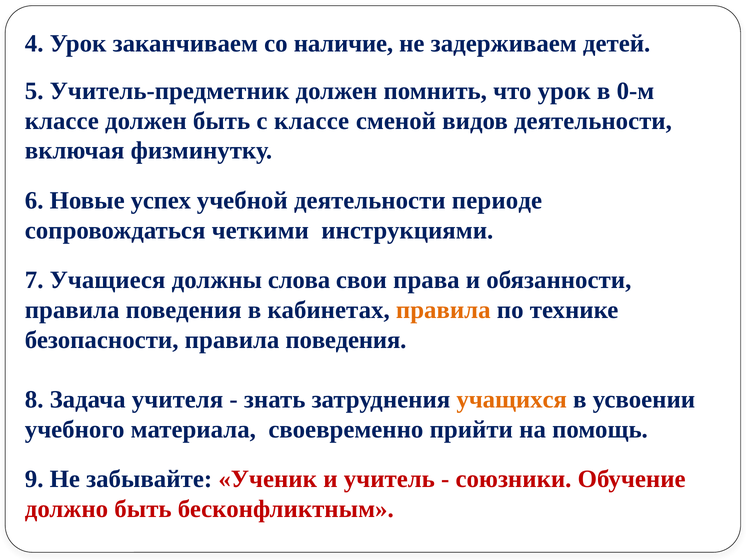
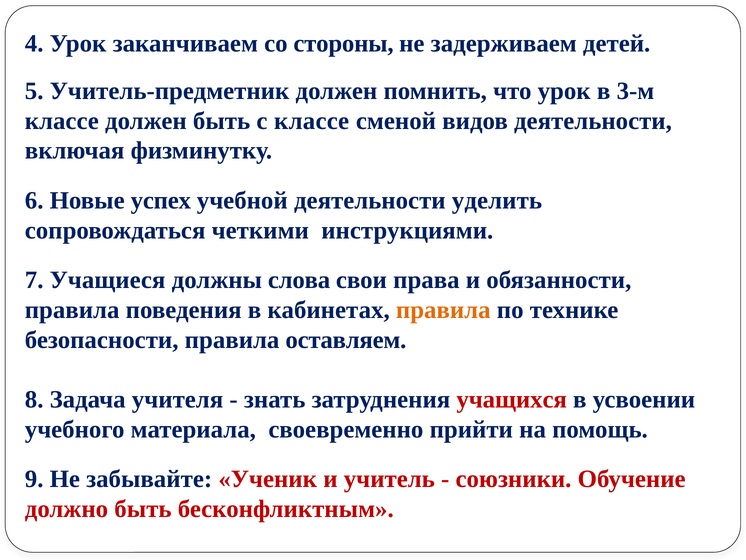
наличие: наличие -> стороны
0-м: 0-м -> 3-м
периоде: периоде -> уделить
безопасности правила поведения: поведения -> оставляем
учащихся colour: orange -> red
